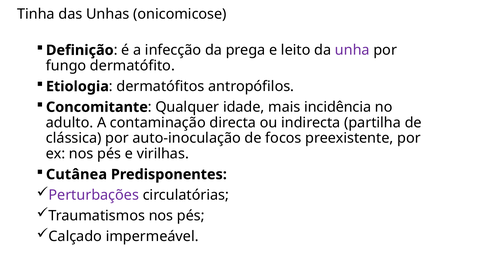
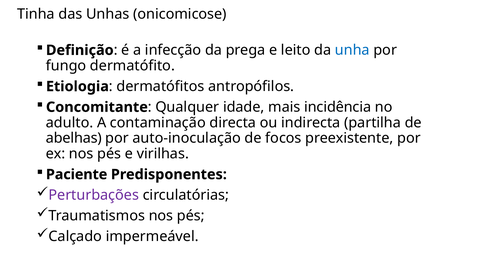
unha colour: purple -> blue
clássica: clássica -> abelhas
Cutânea: Cutânea -> Paciente
